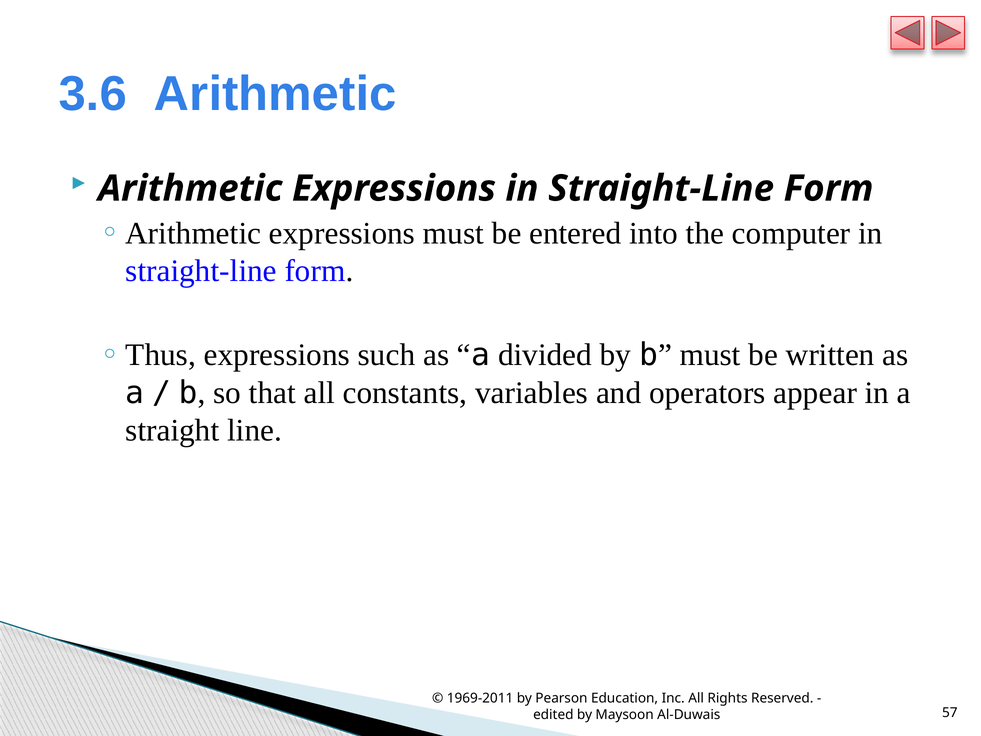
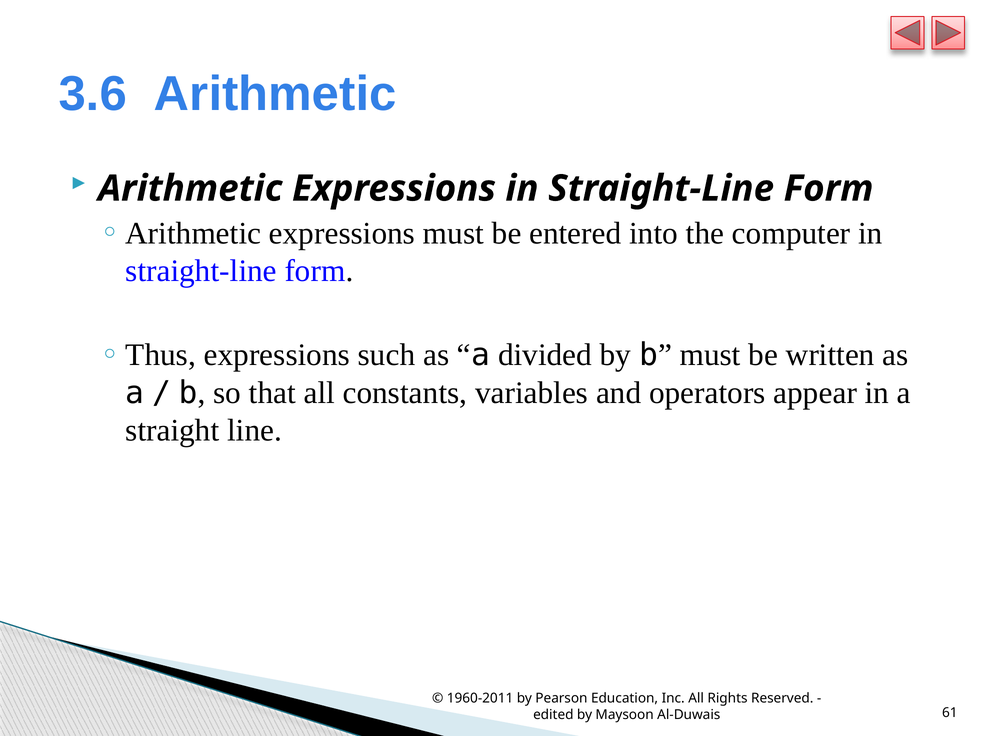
1969-2011: 1969-2011 -> 1960-2011
57: 57 -> 61
